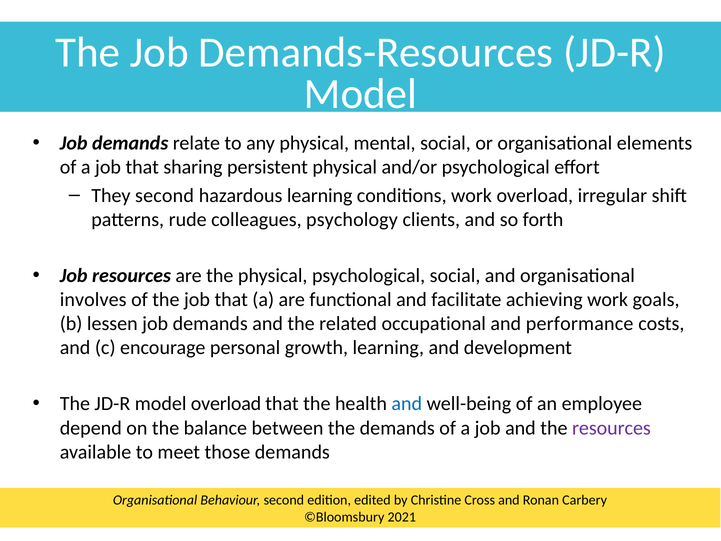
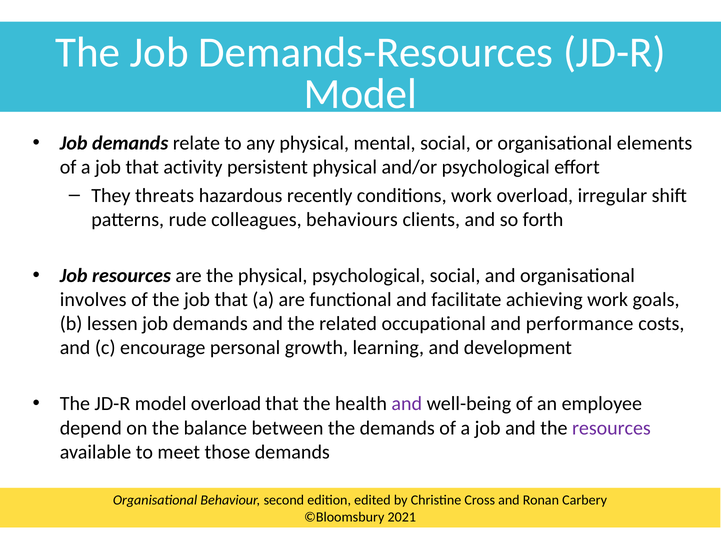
sharing: sharing -> activity
They second: second -> threats
hazardous learning: learning -> recently
psychology: psychology -> behaviours
and at (407, 404) colour: blue -> purple
